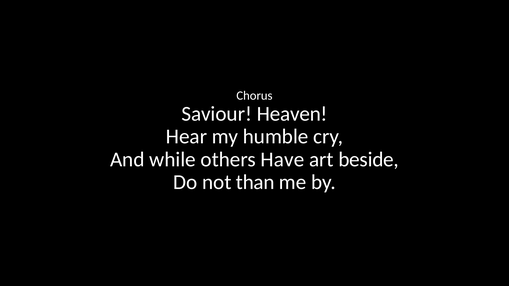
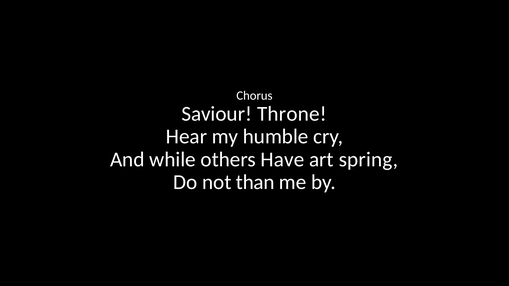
Heaven: Heaven -> Throne
beside: beside -> spring
